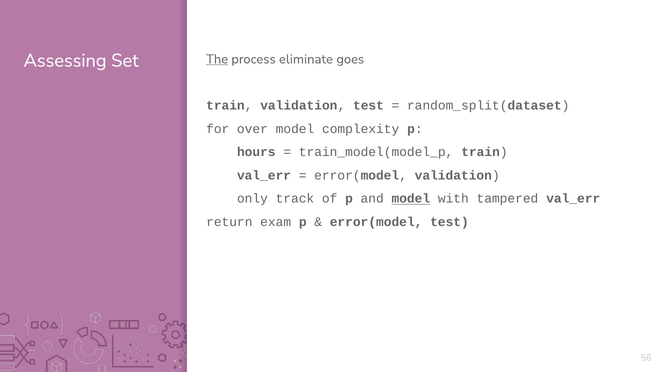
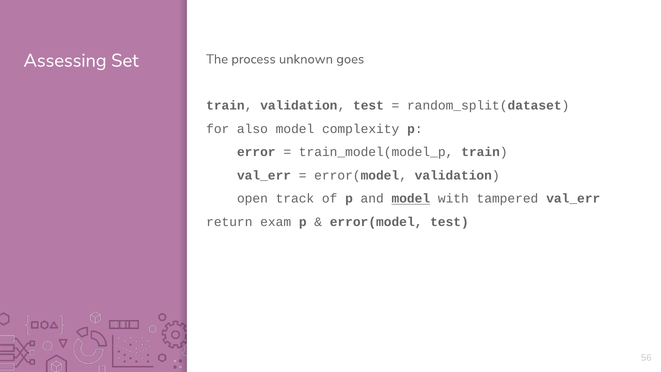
The underline: present -> none
eliminate: eliminate -> unknown
over: over -> also
hours: hours -> error
only: only -> open
